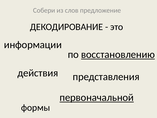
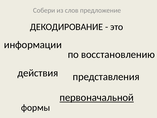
восстановлению underline: present -> none
